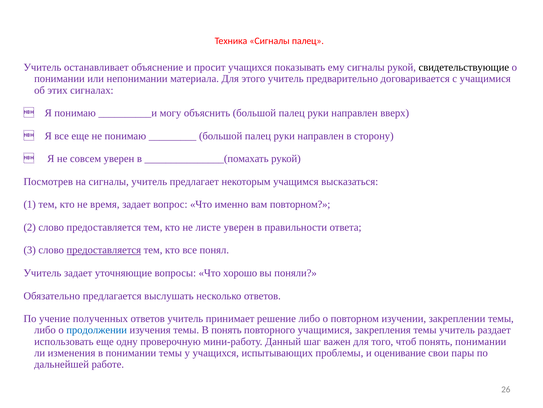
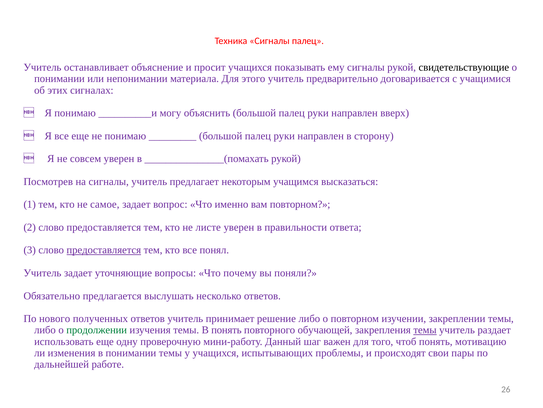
время: время -> самое
хорошо: хорошо -> почему
учение: учение -> нового
продолжении colour: blue -> green
повторного учащимися: учащимися -> обучающей
темы at (425, 330) underline: none -> present
понять понимании: понимании -> мотивацию
оценивание: оценивание -> происходят
